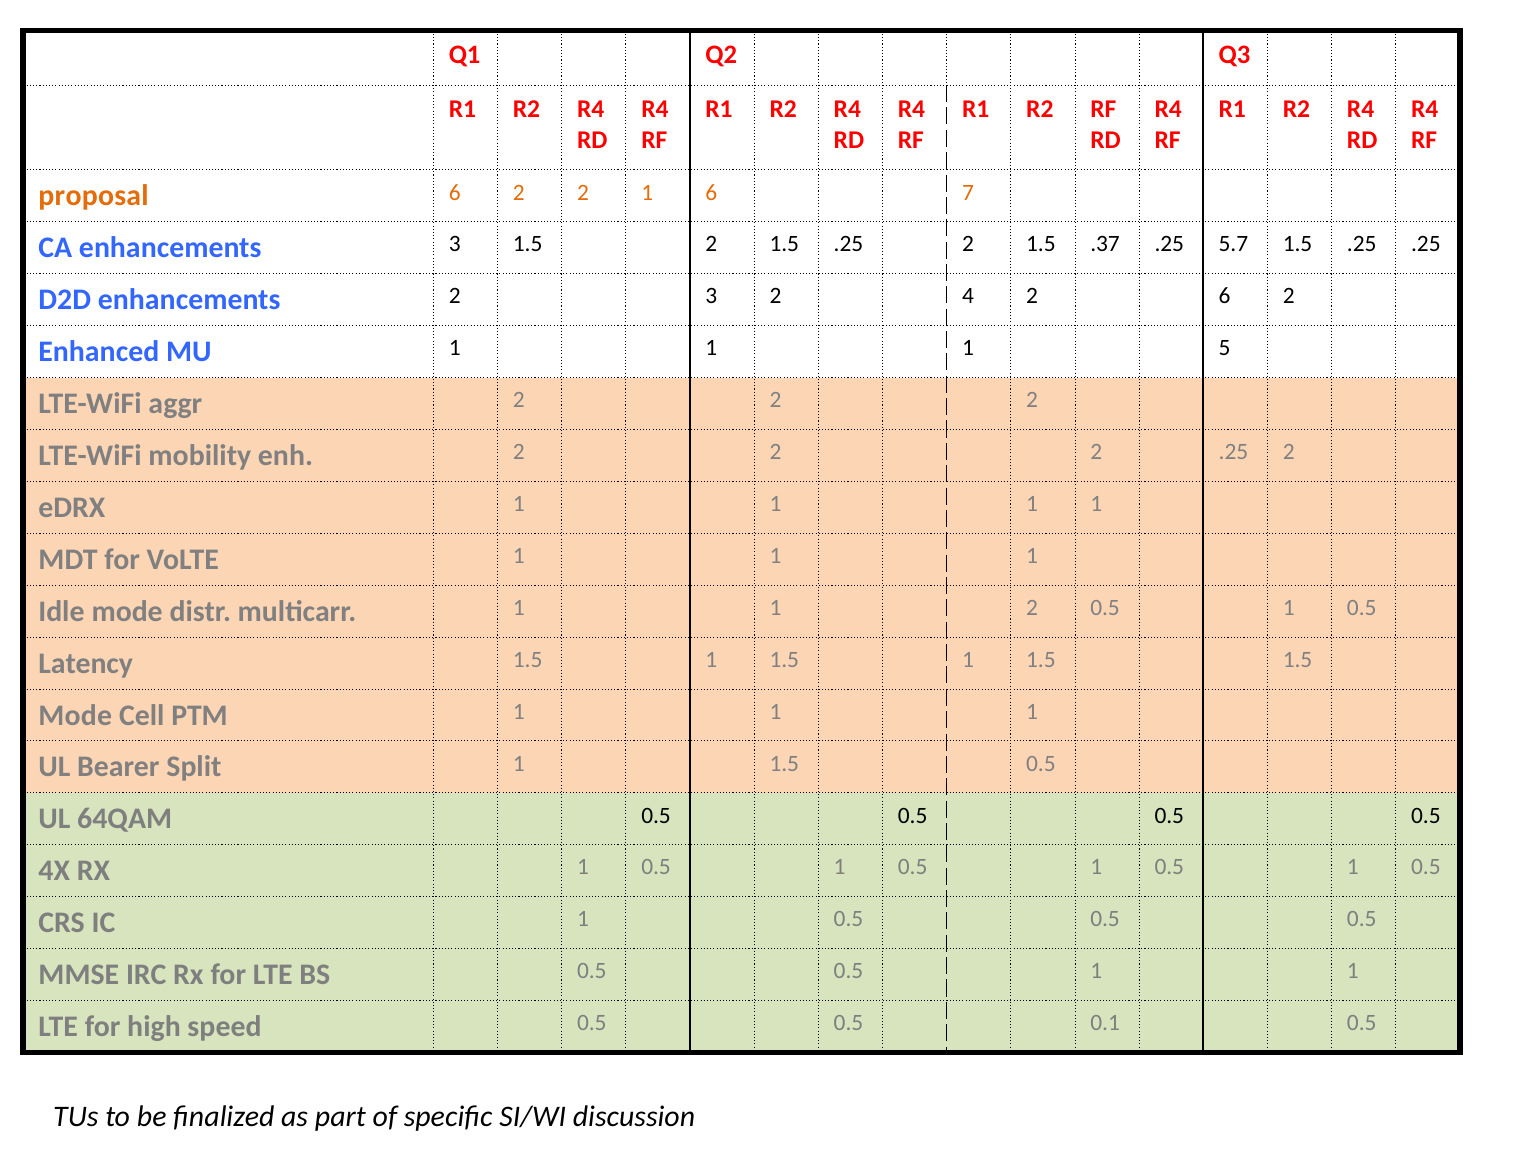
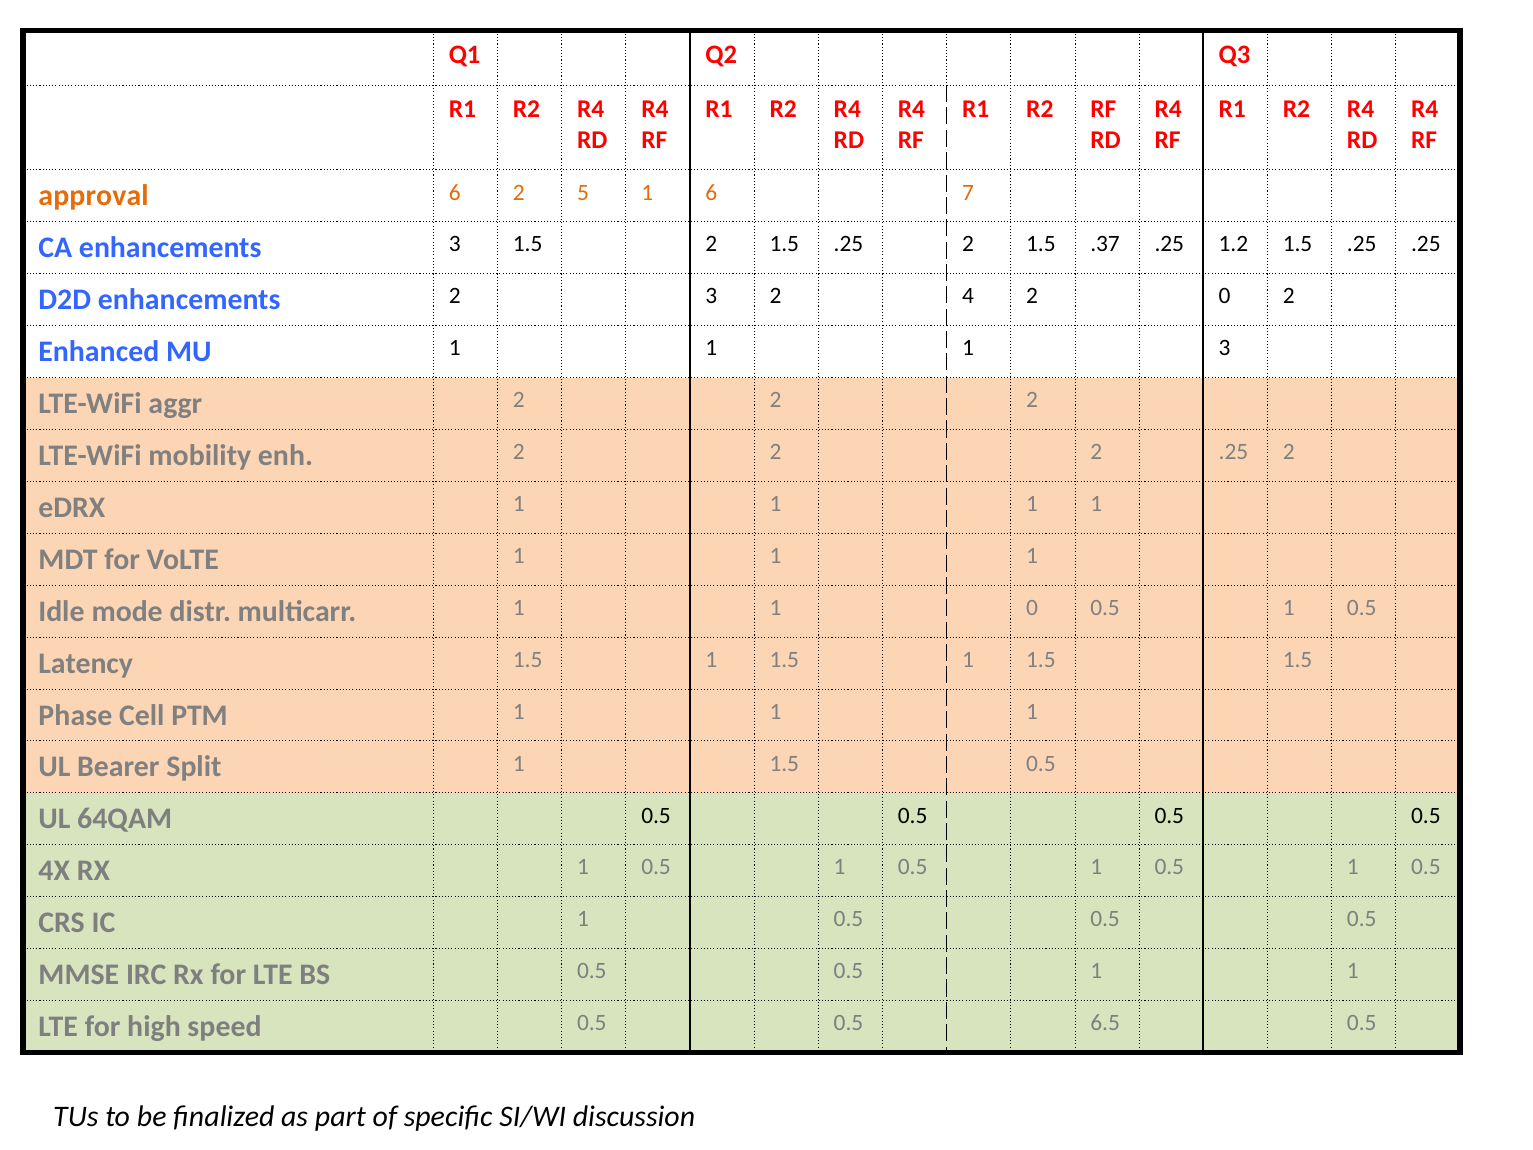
proposal: proposal -> approval
6 2 2: 2 -> 5
5.7: 5.7 -> 1.2
2 6: 6 -> 0
1 5: 5 -> 3
1 2: 2 -> 0
Mode at (75, 715): Mode -> Phase
0.1: 0.1 -> 6.5
